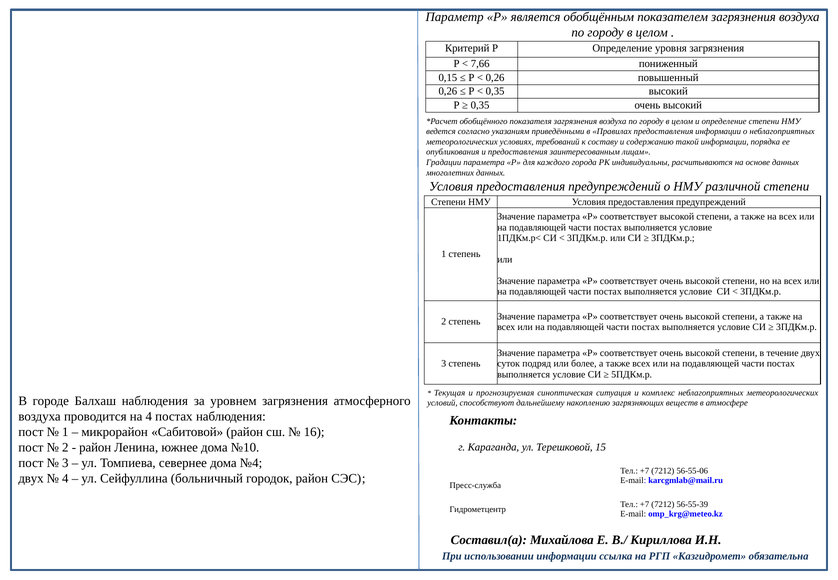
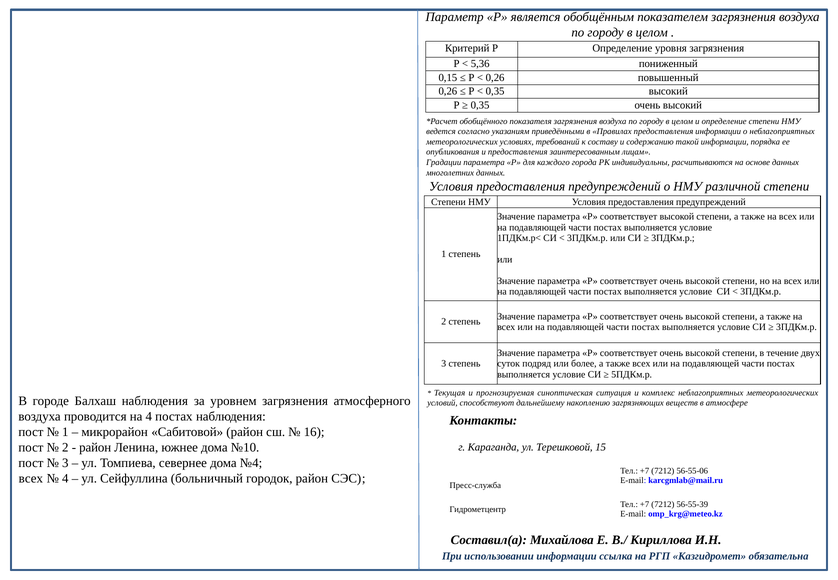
7,66: 7,66 -> 5,36
двух at (31, 479): двух -> всех
